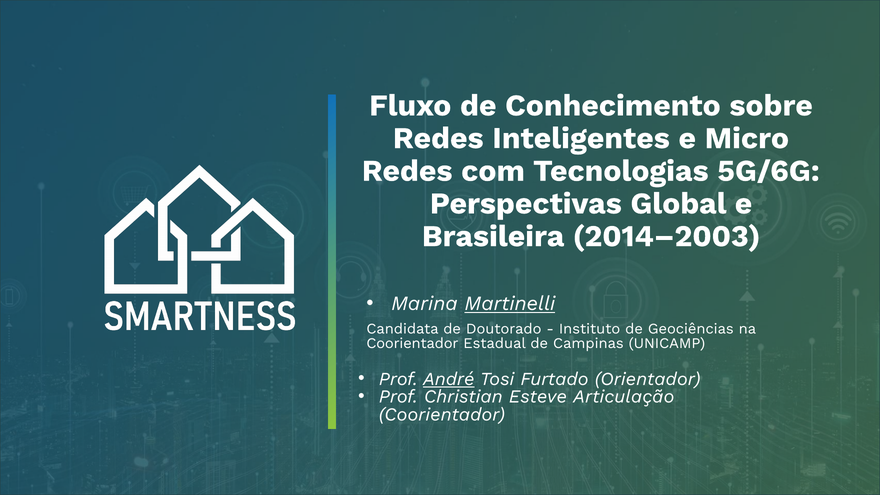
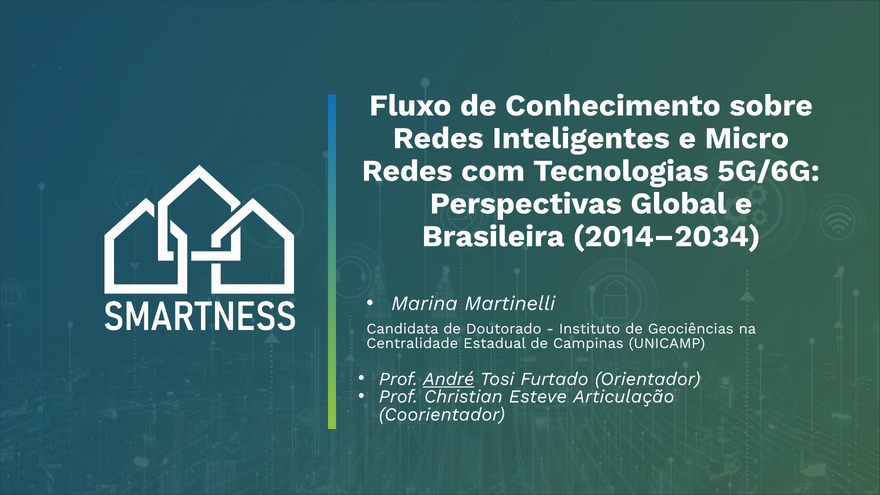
2014–2003: 2014–2003 -> 2014–2034
Martinelli underline: present -> none
Coorientador at (412, 343): Coorientador -> Centralidade
